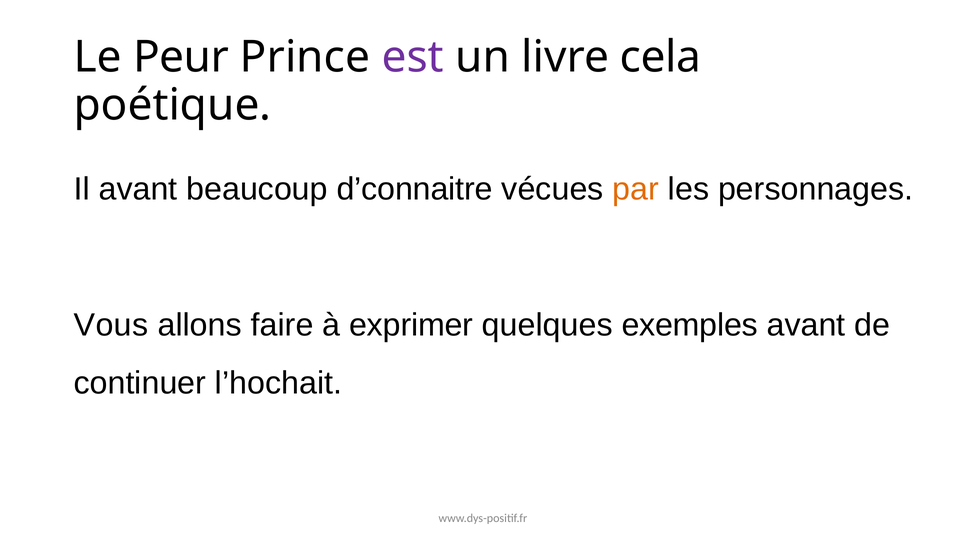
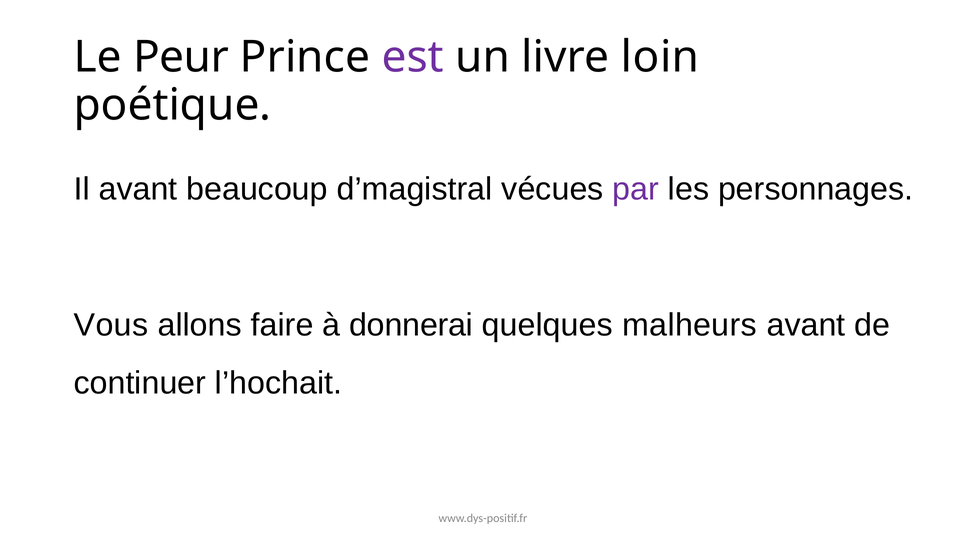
cela: cela -> loin
d’connaitre: d’connaitre -> d’magistral
par colour: orange -> purple
exprimer: exprimer -> donnerai
exemples: exemples -> malheurs
